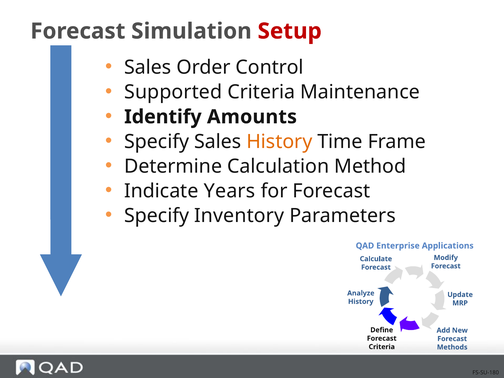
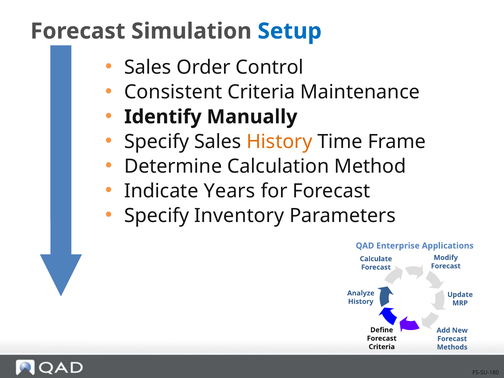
Setup colour: red -> blue
Supported: Supported -> Consistent
Amounts: Amounts -> Manually
